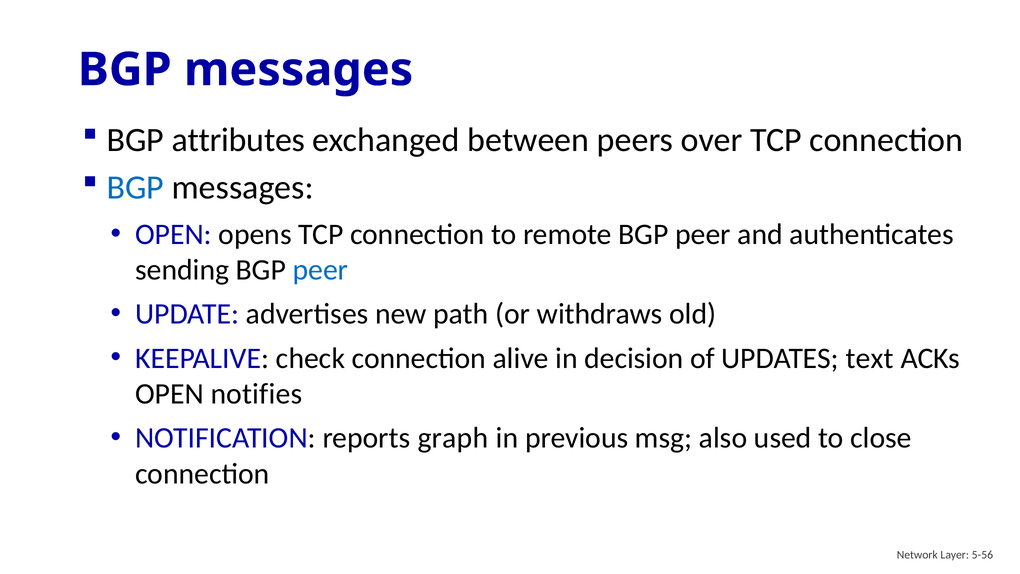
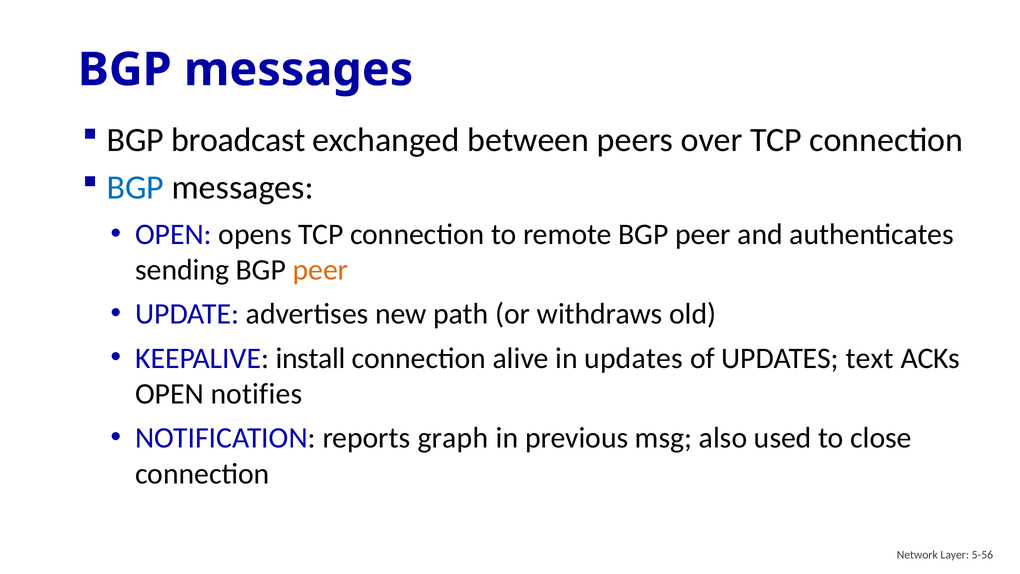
attributes: attributes -> broadcast
peer at (321, 270) colour: blue -> orange
check: check -> install
in decision: decision -> updates
